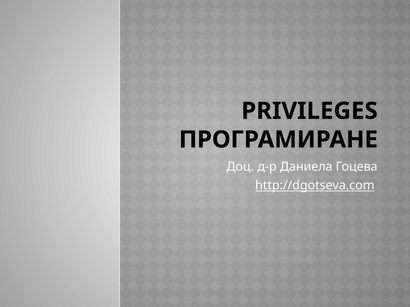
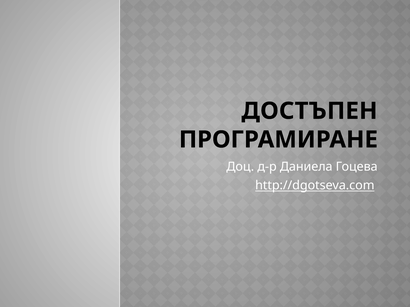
PRIVILEGES: PRIVILEGES -> ДОСТЪПЕН
